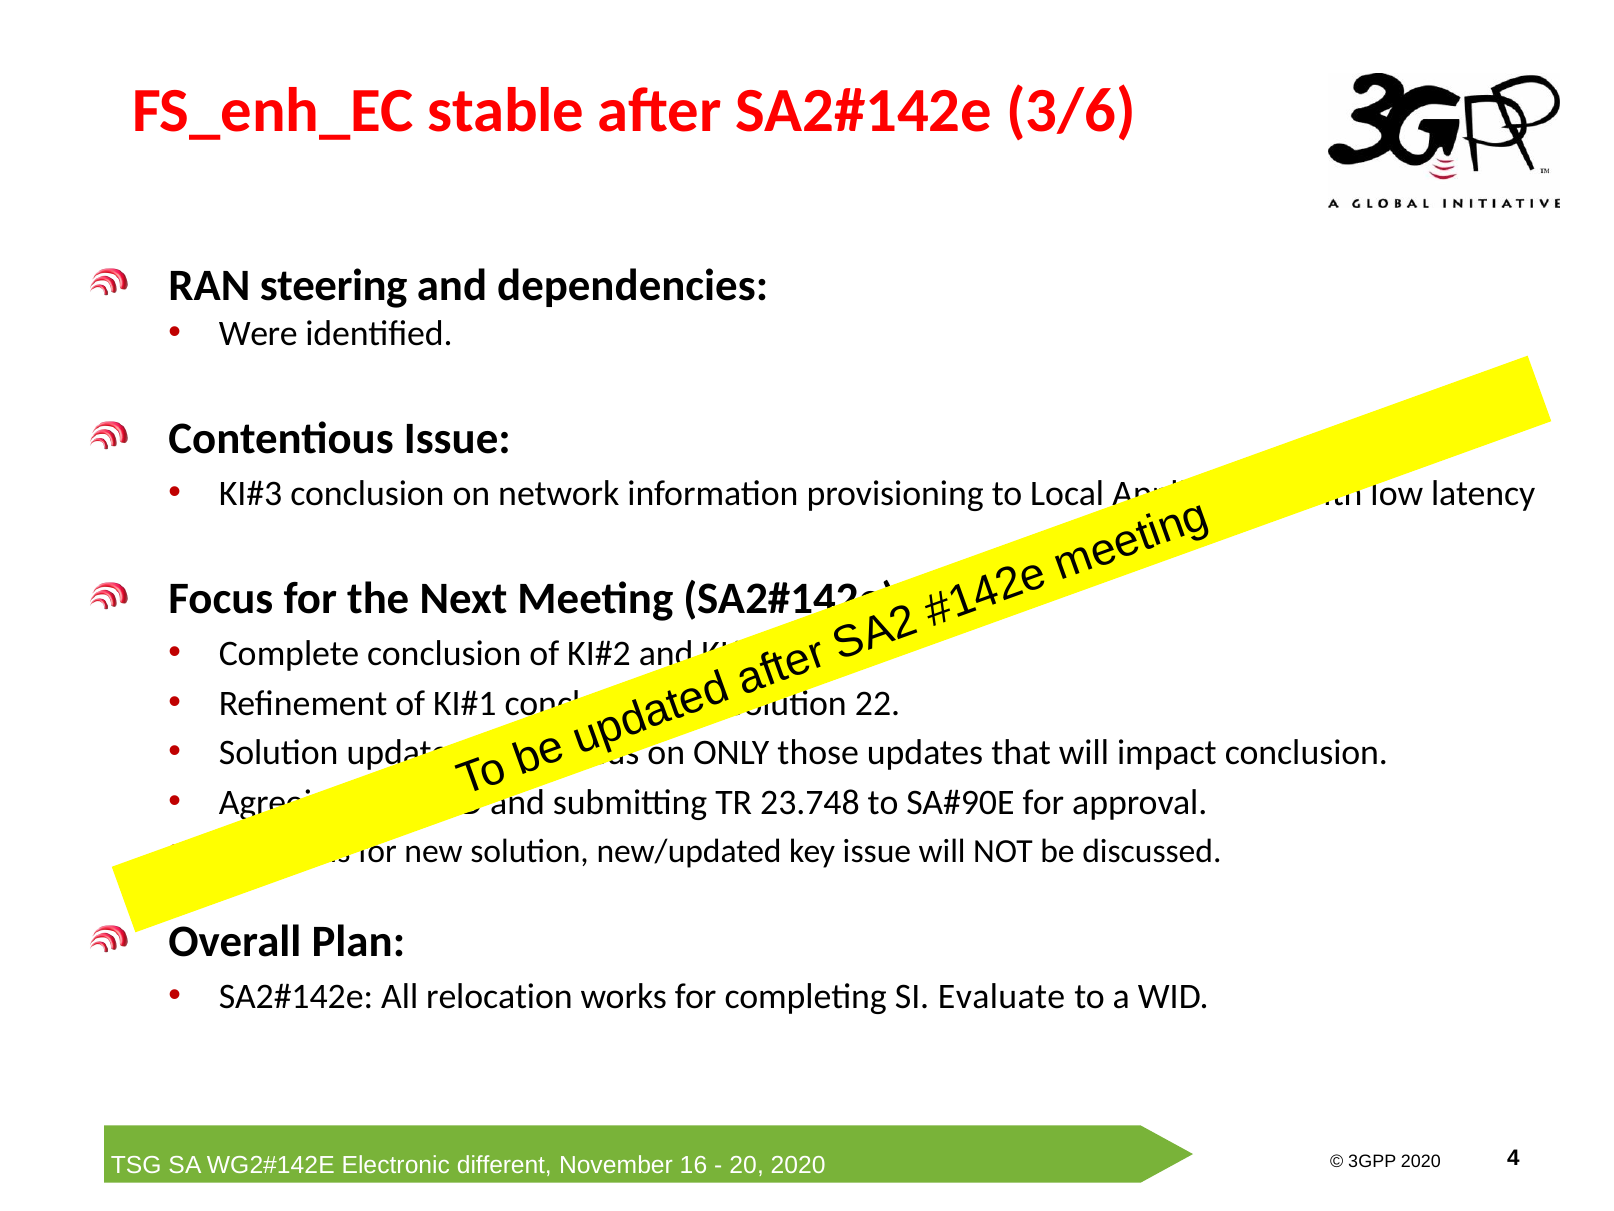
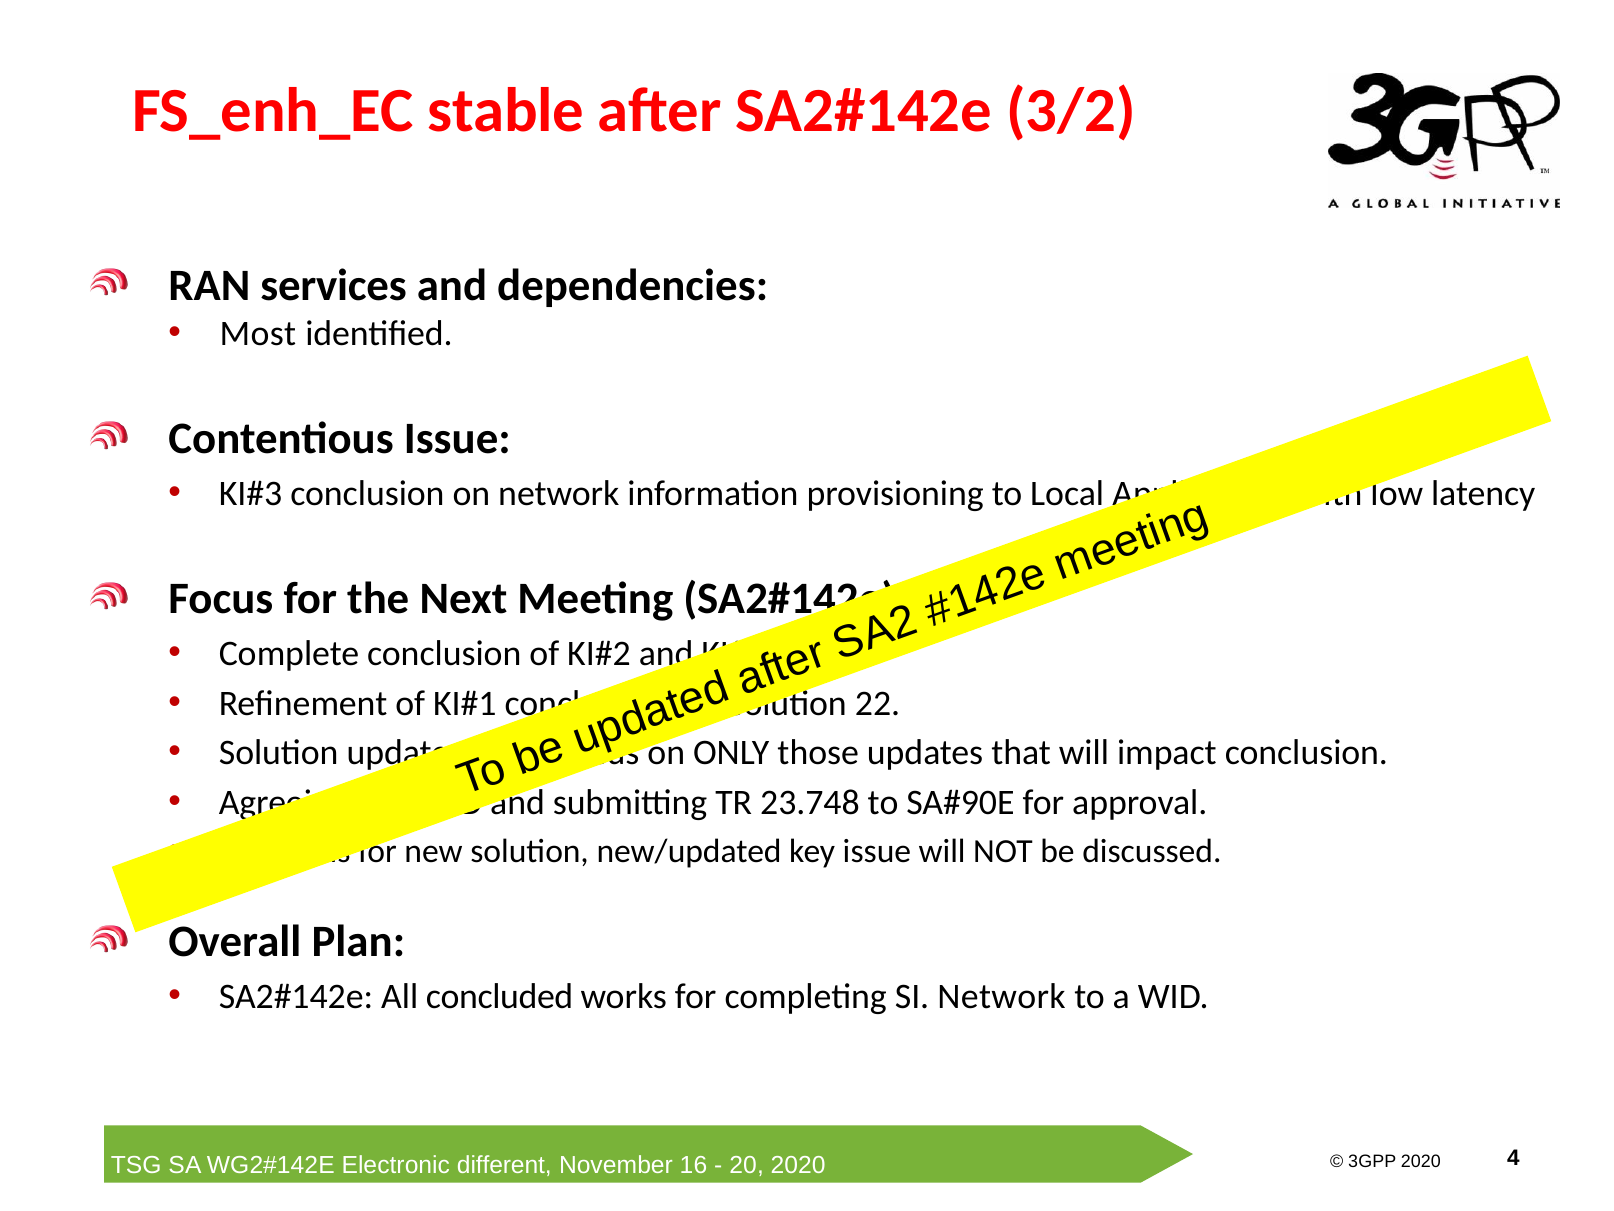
3/6: 3/6 -> 3/2
steering: steering -> services
Were: Were -> Most
relocation: relocation -> concluded
SI Evaluate: Evaluate -> Network
